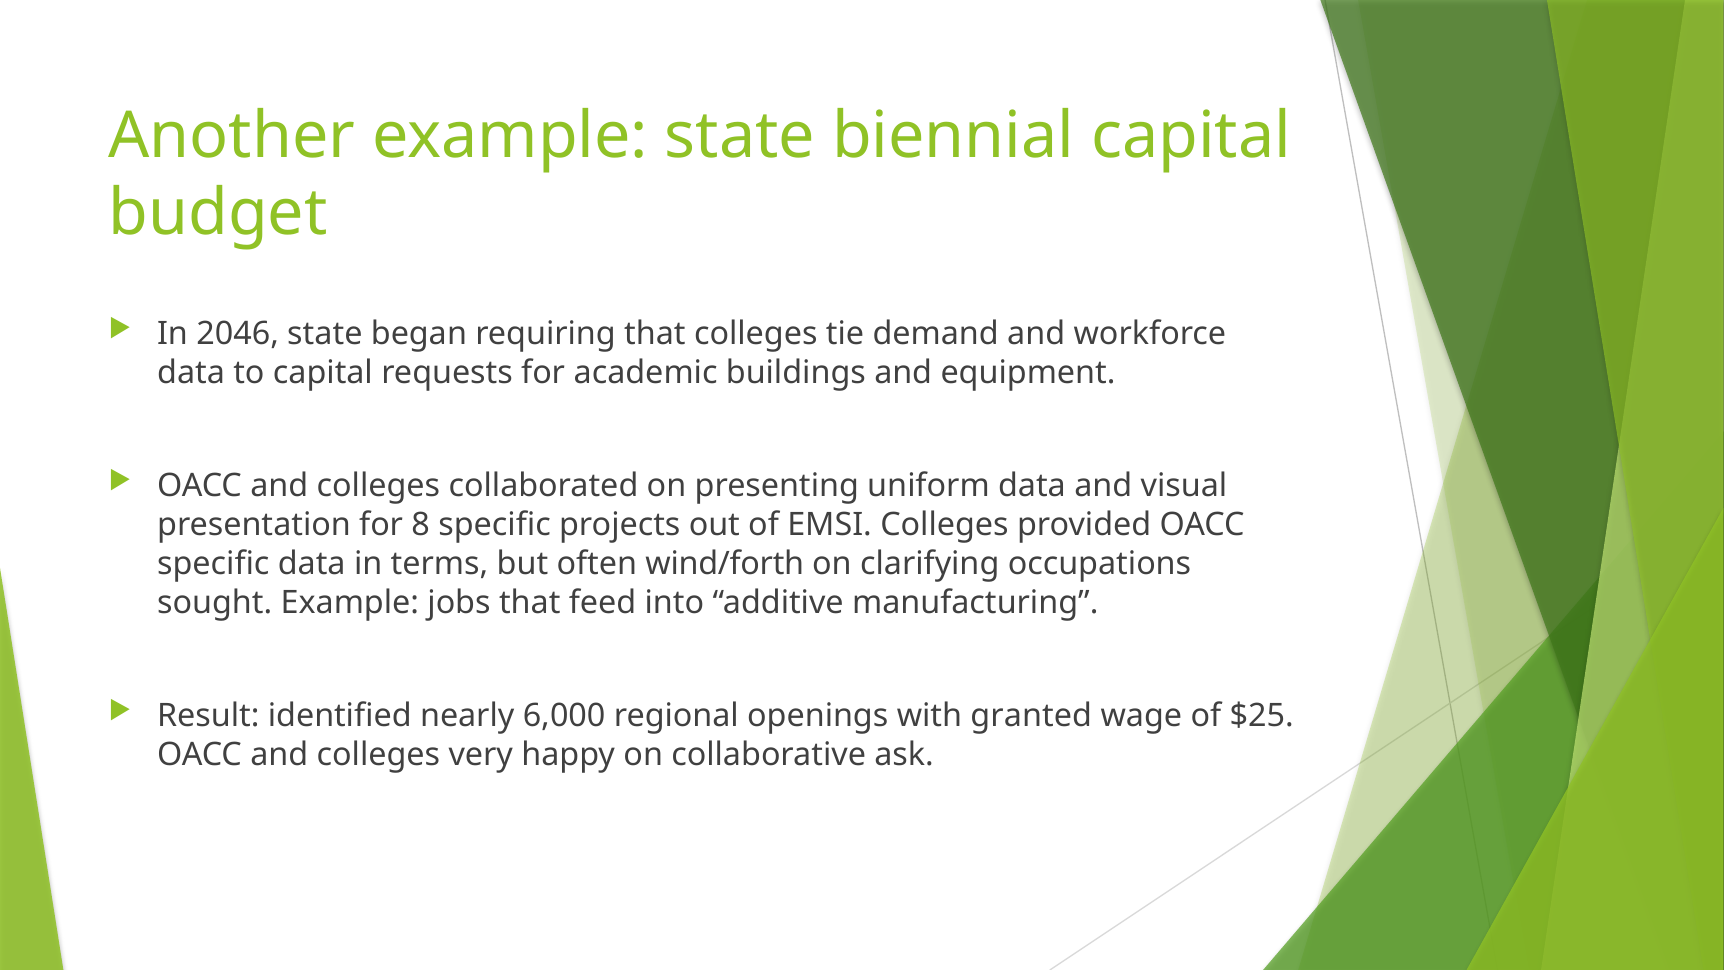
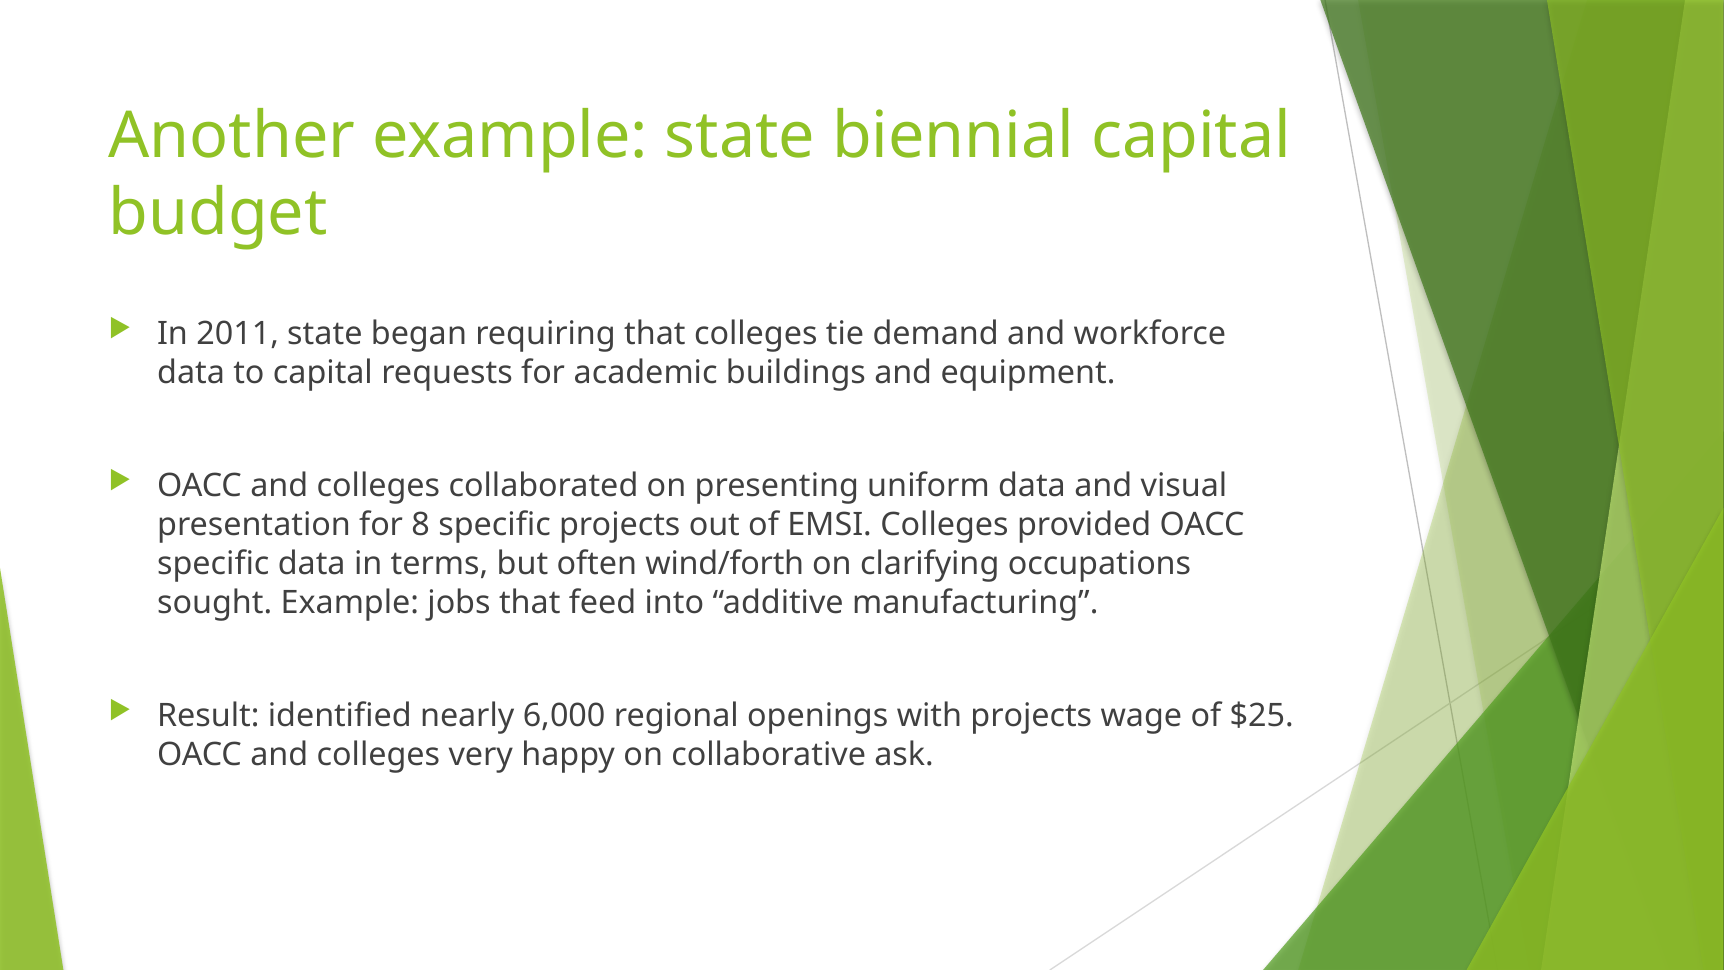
2046: 2046 -> 2011
with granted: granted -> projects
